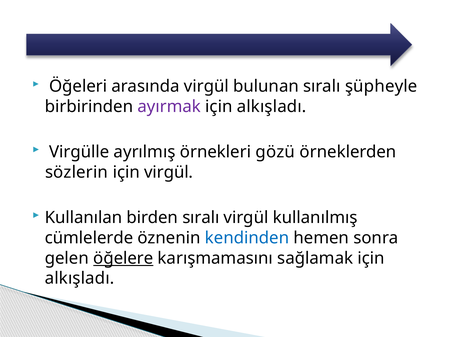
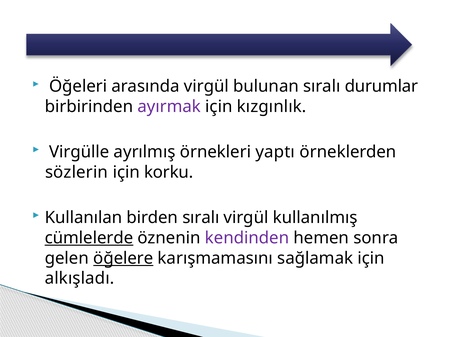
şüpheyle: şüpheyle -> durumlar
alkışladı at (272, 106): alkışladı -> kızgınlık
gözü: gözü -> yaptı
için virgül: virgül -> korku
cümlelerde underline: none -> present
kendinden colour: blue -> purple
